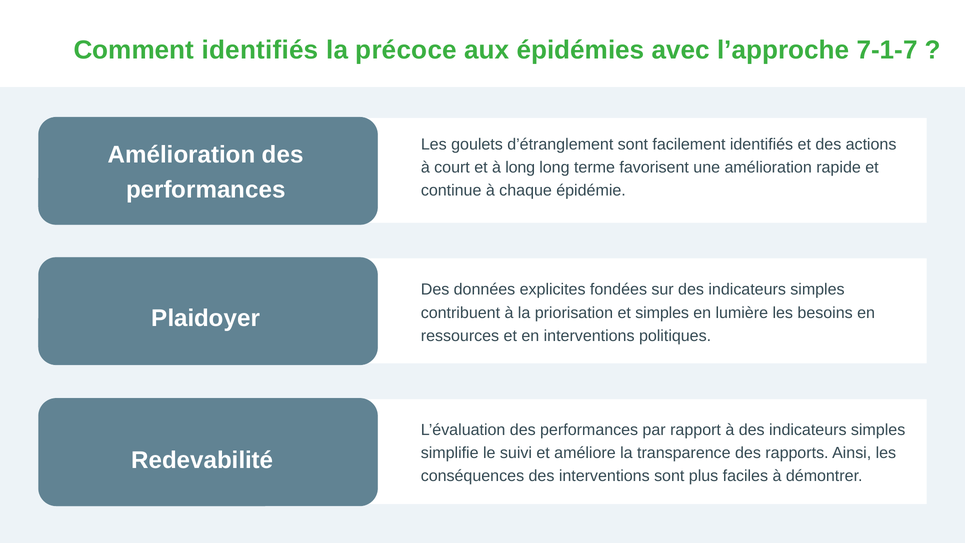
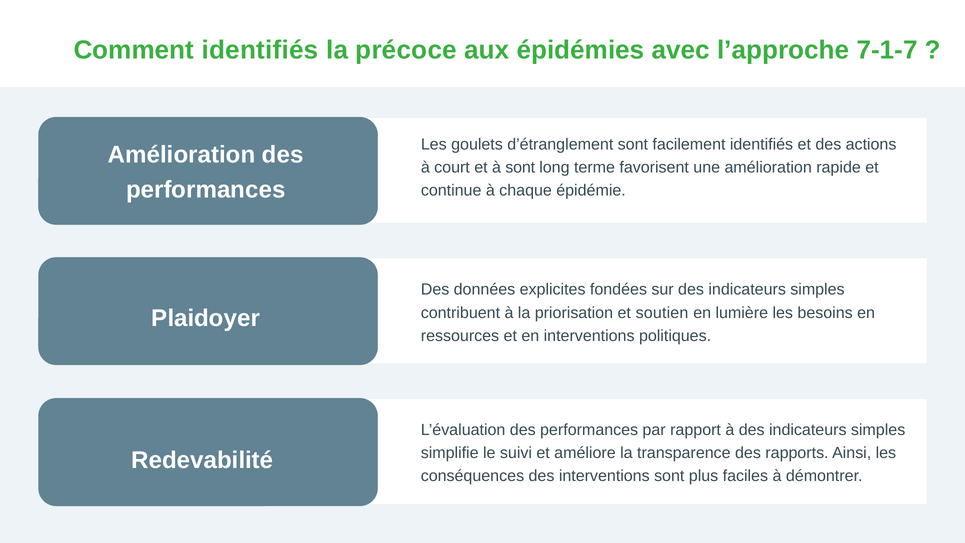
à long: long -> sont
et simples: simples -> soutien
